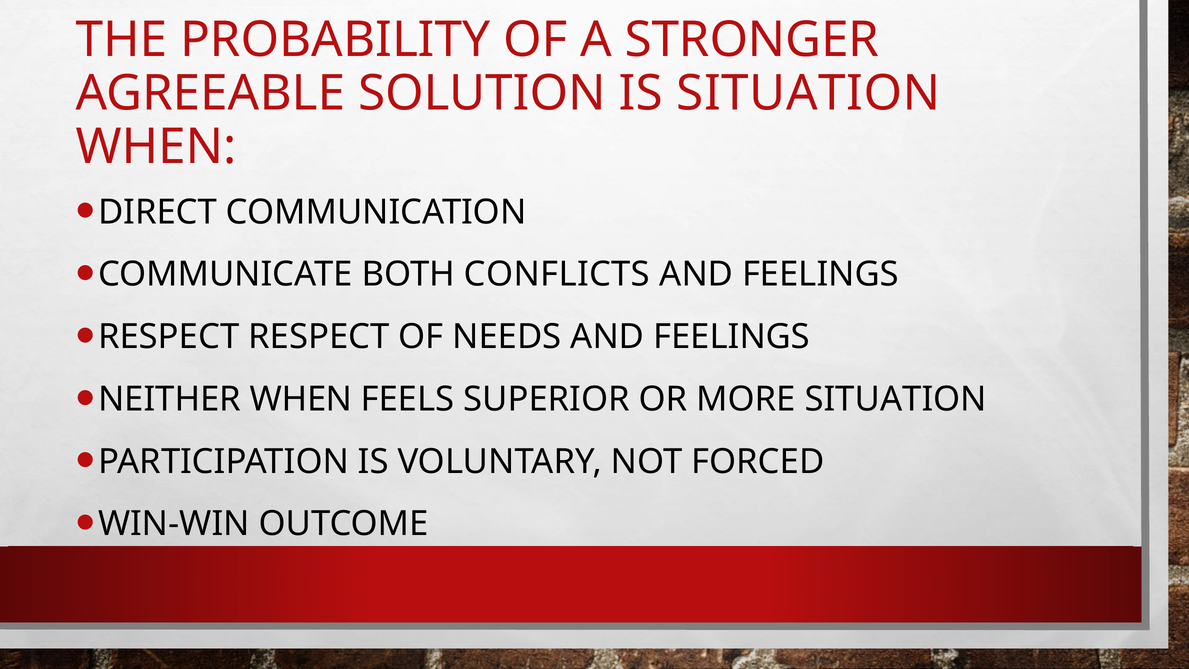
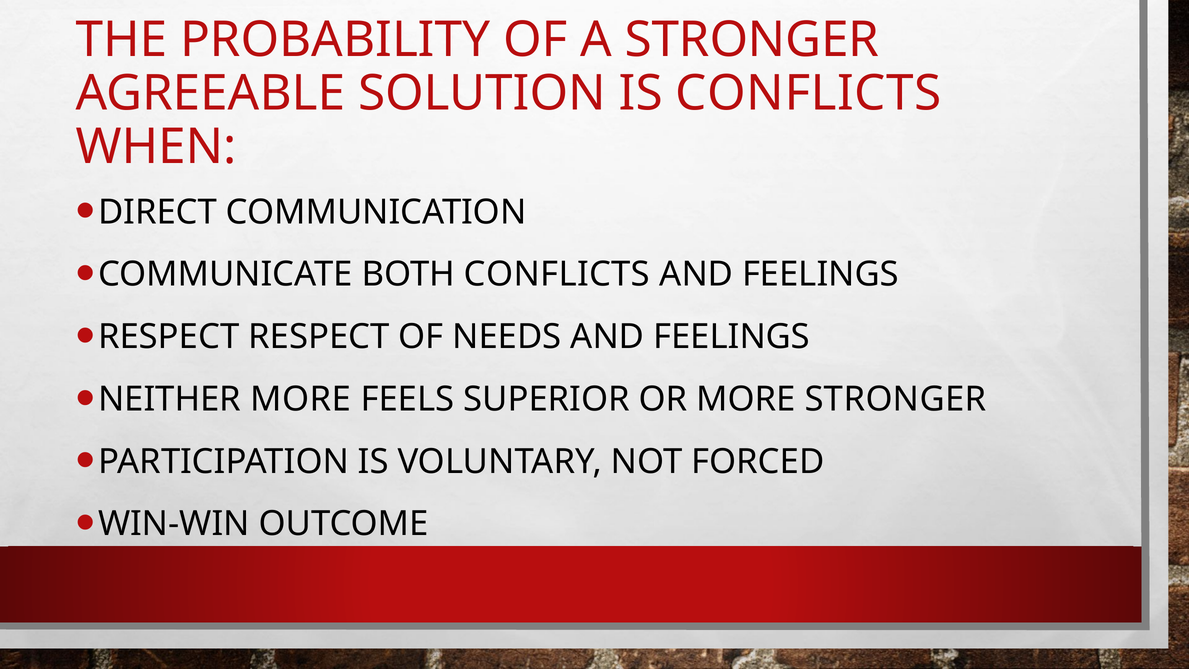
IS SITUATION: SITUATION -> CONFLICTS
NEITHER WHEN: WHEN -> MORE
MORE SITUATION: SITUATION -> STRONGER
